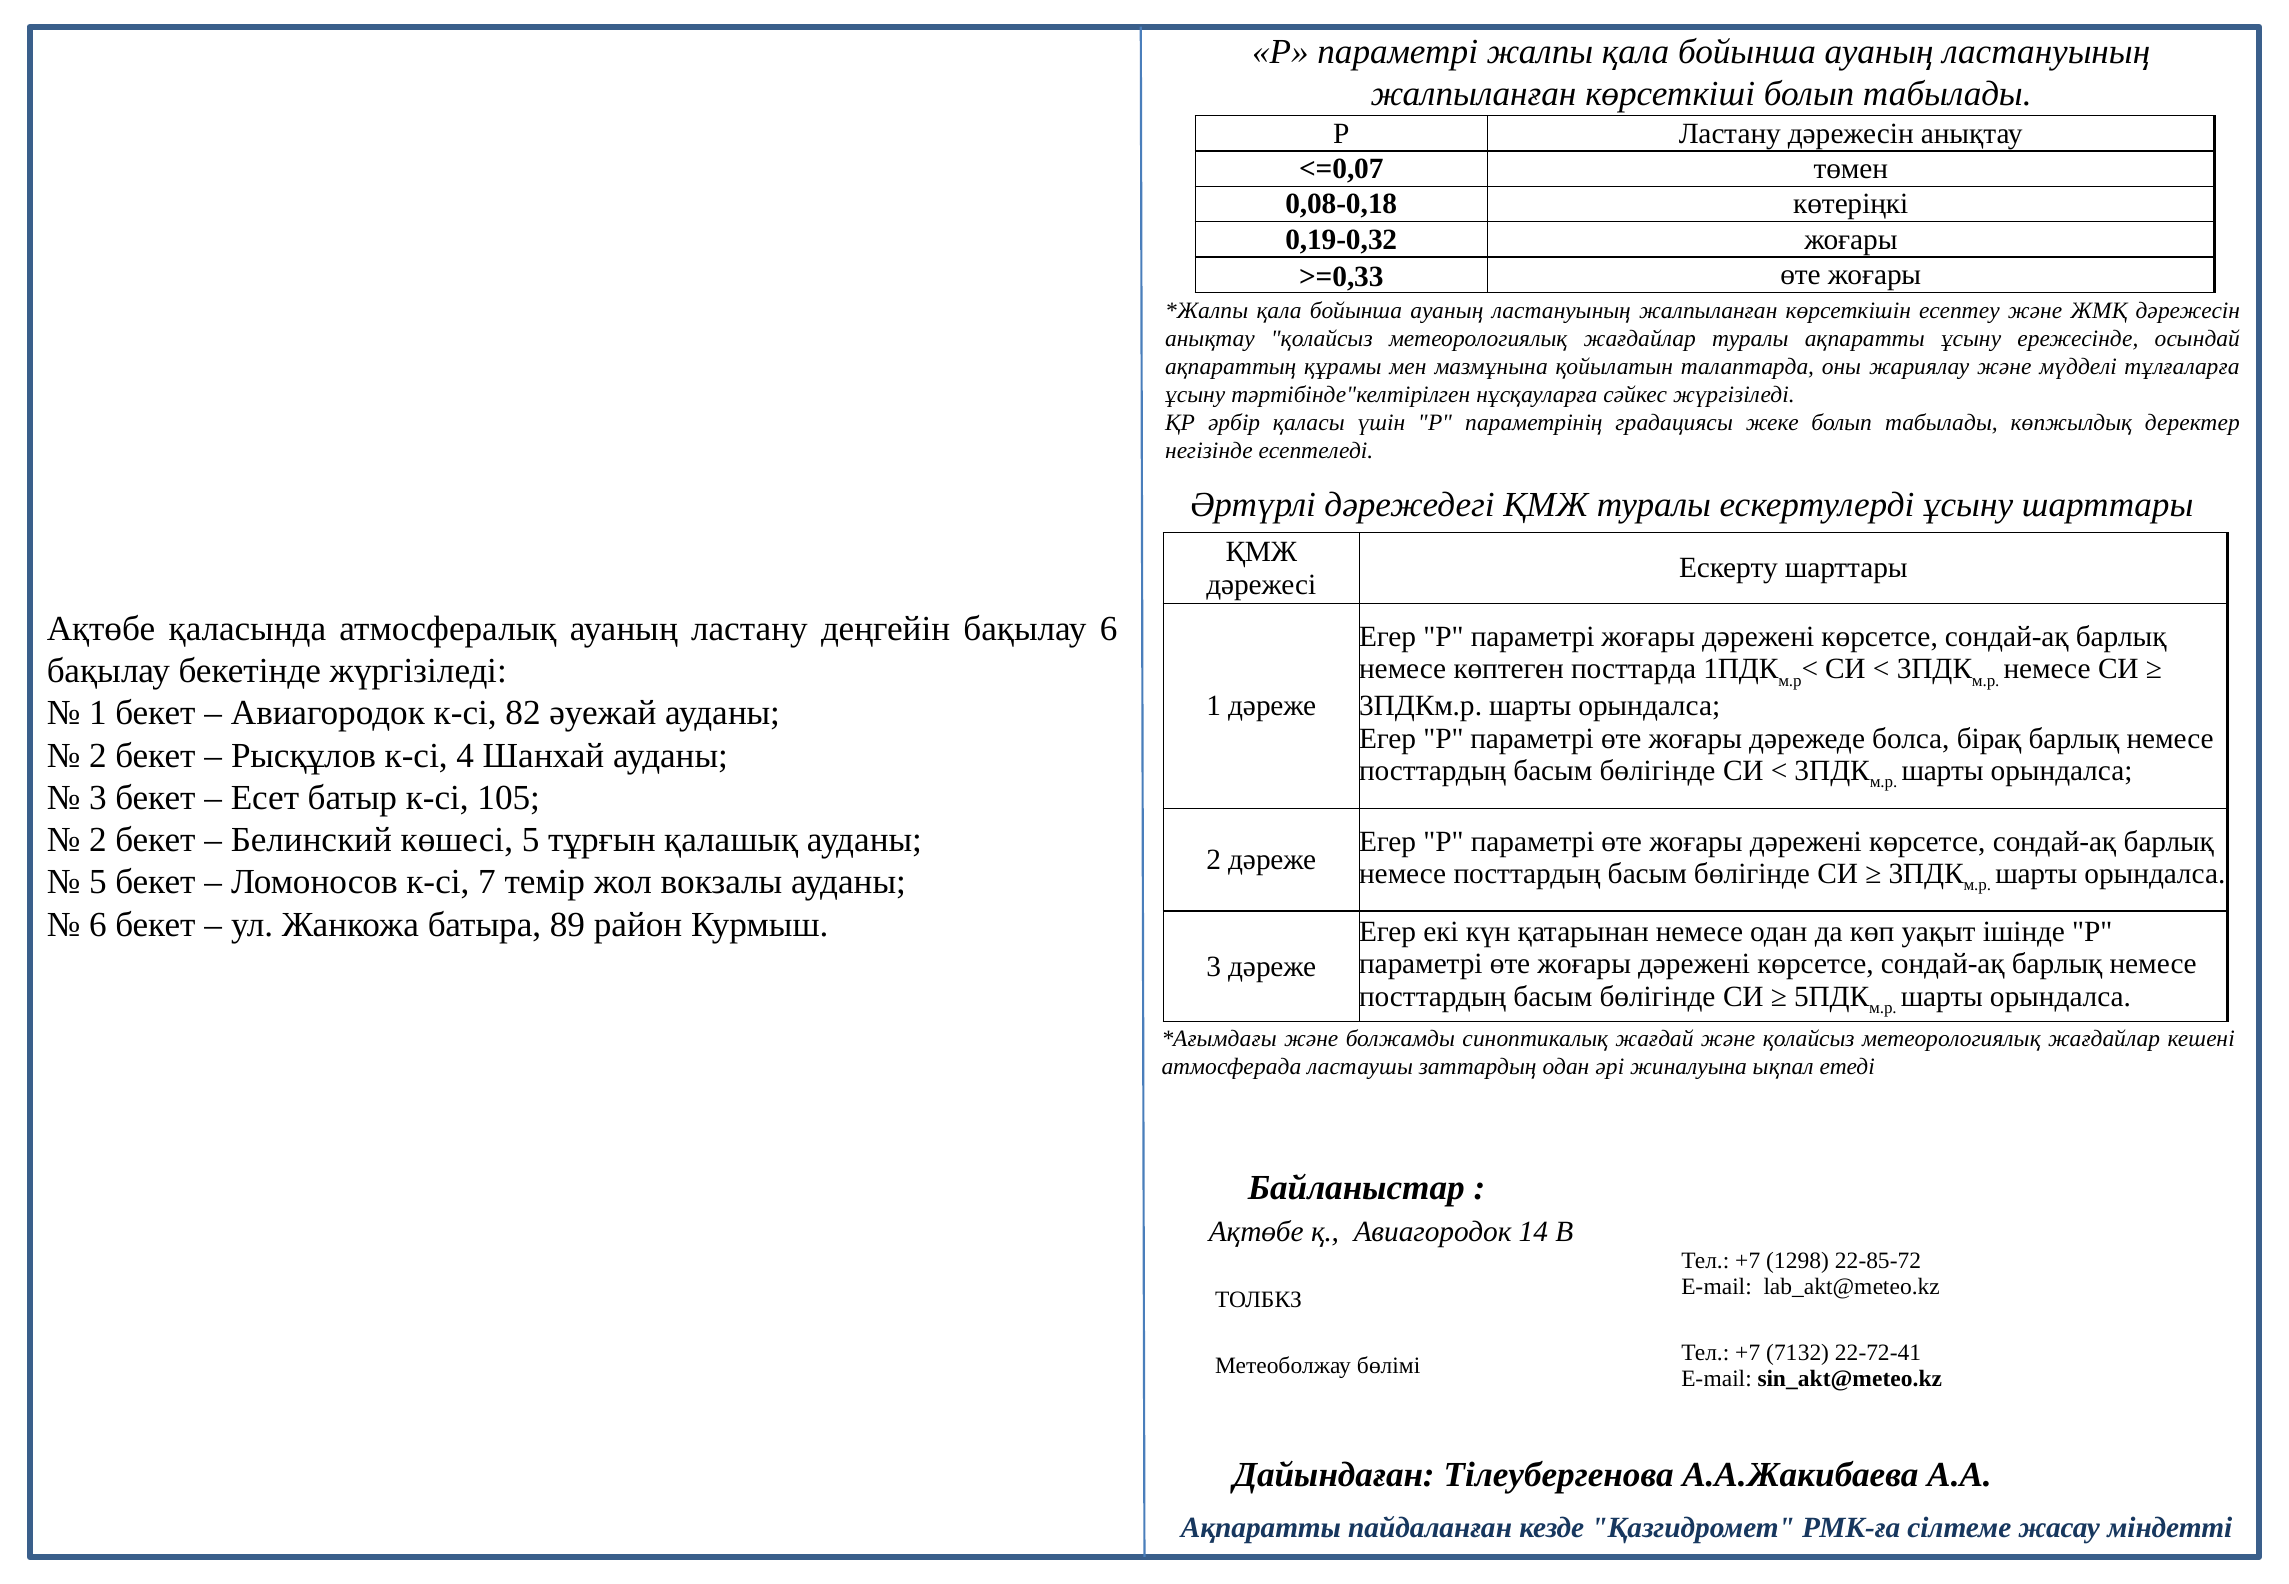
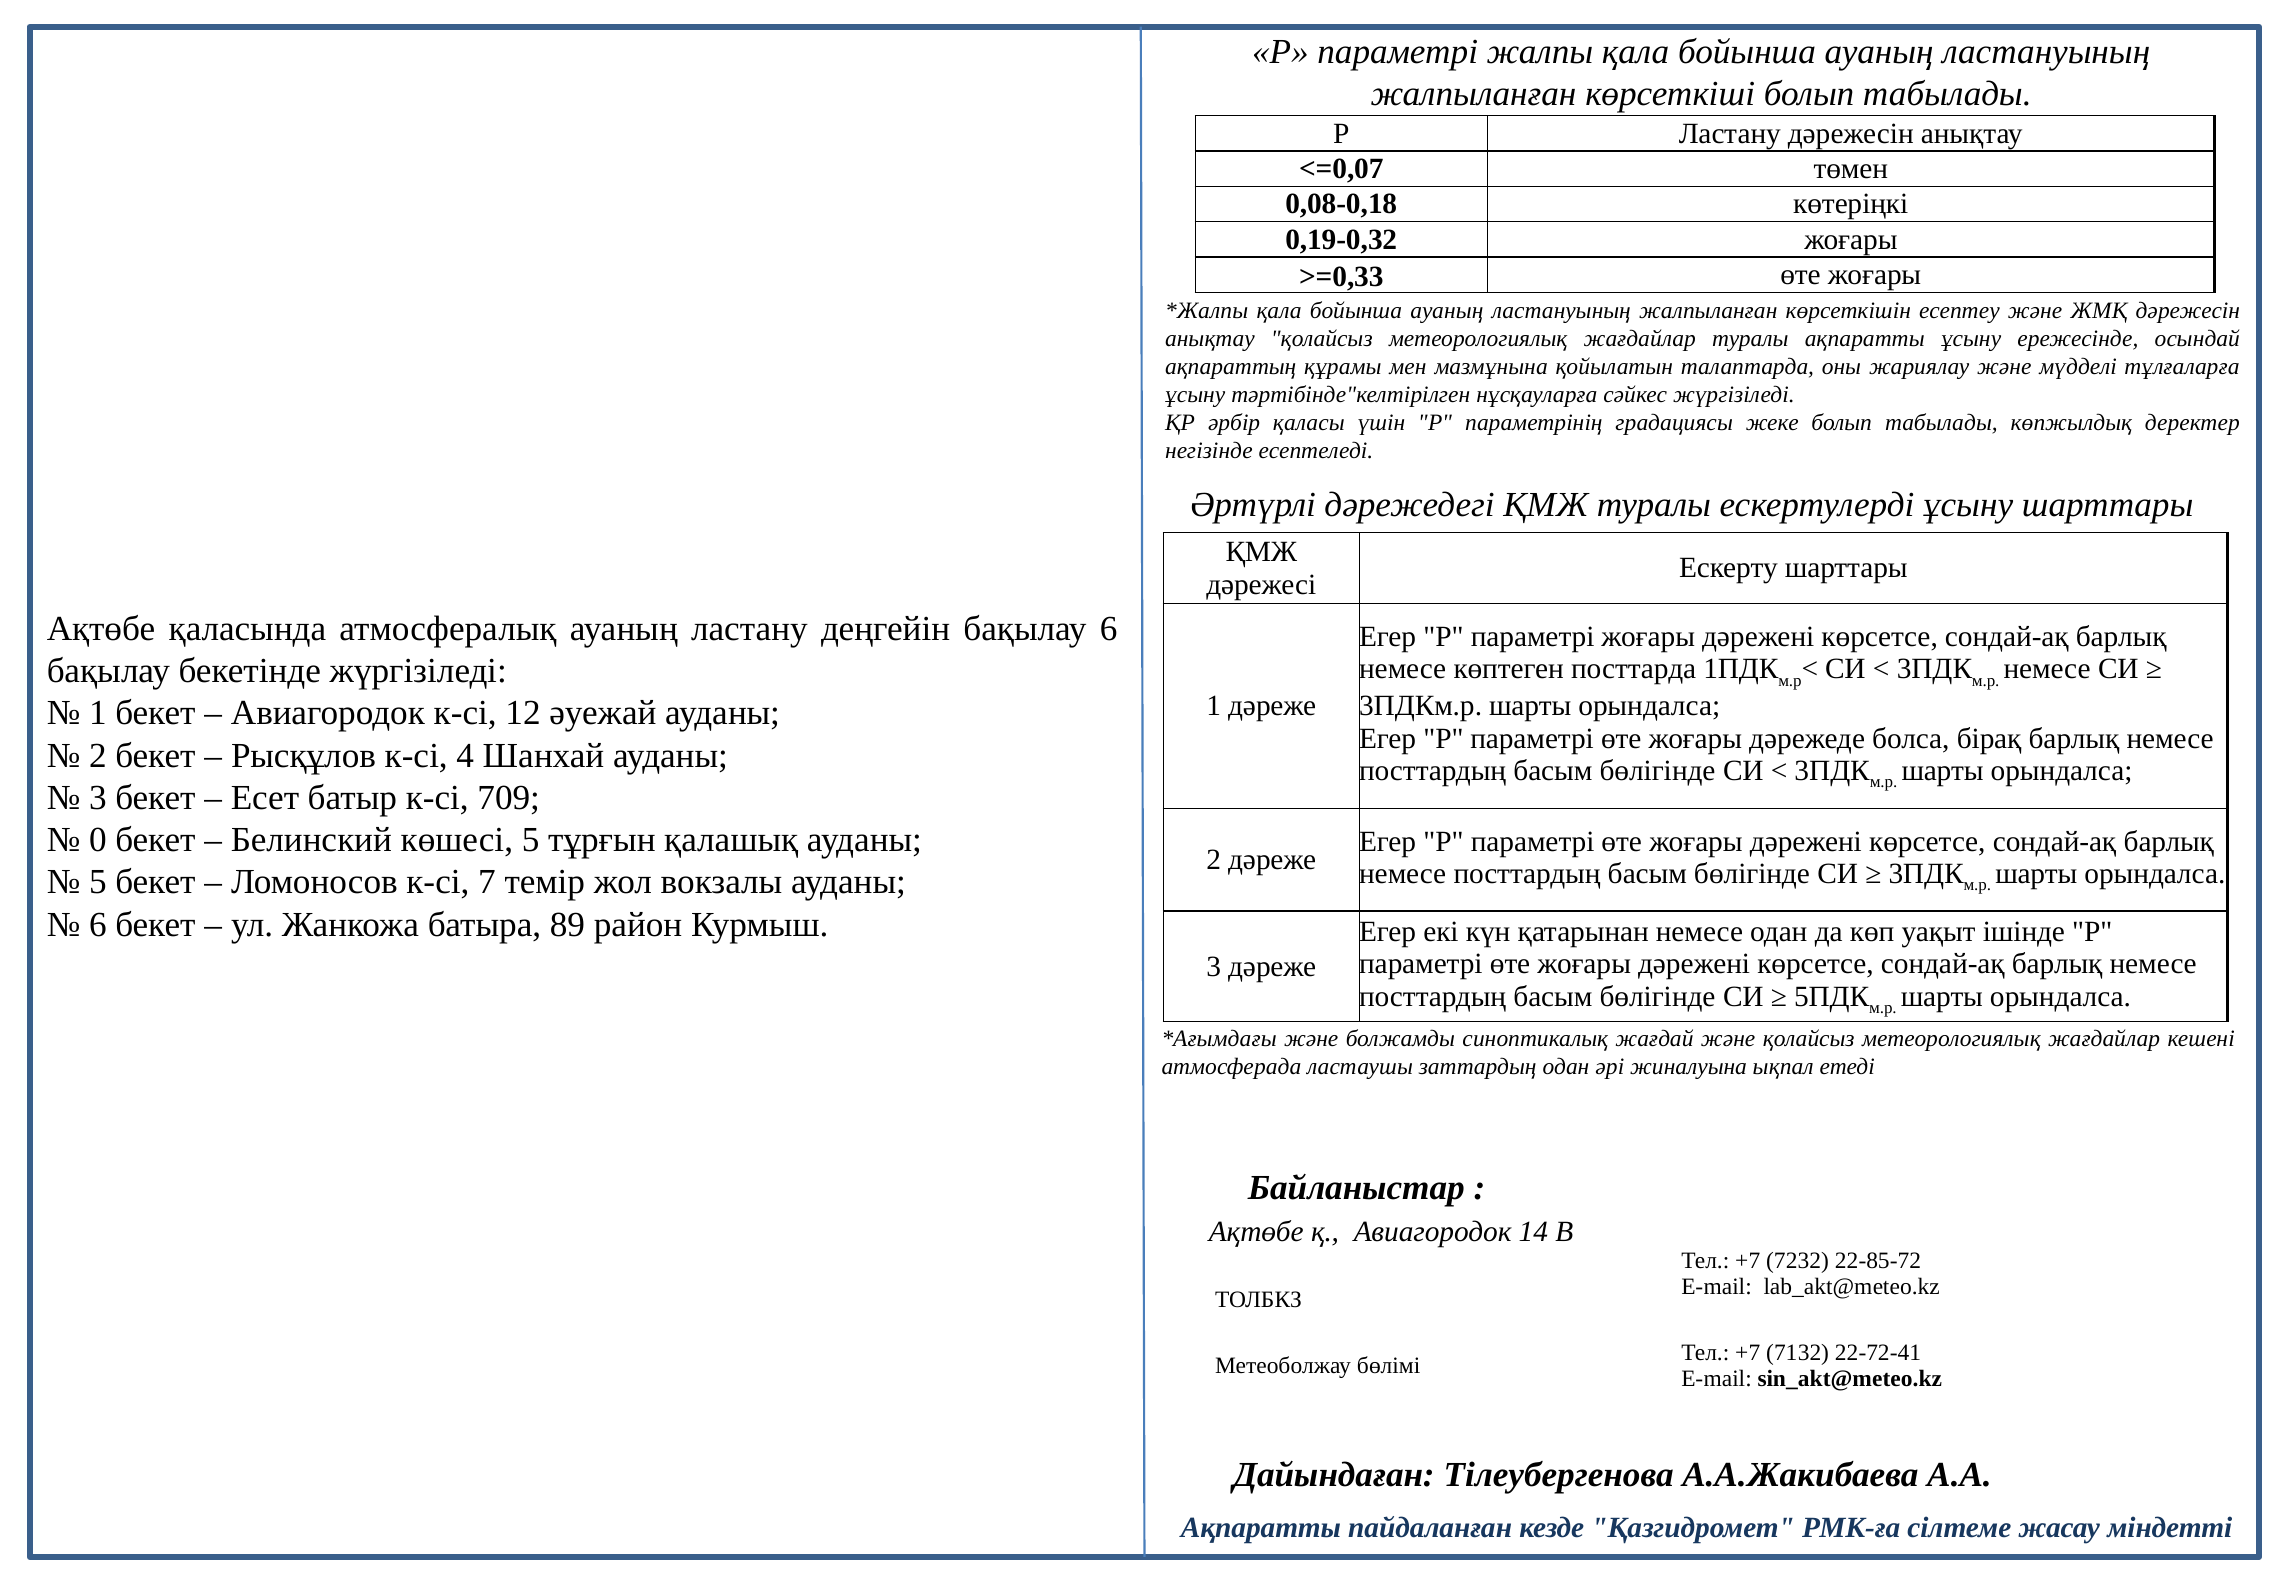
82: 82 -> 12
105: 105 -> 709
2 at (98, 840): 2 -> 0
1298: 1298 -> 7232
